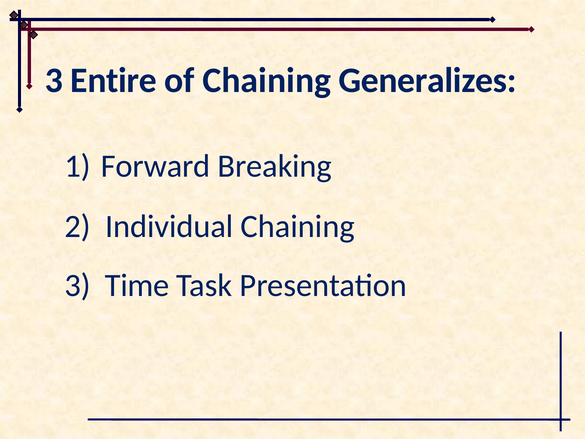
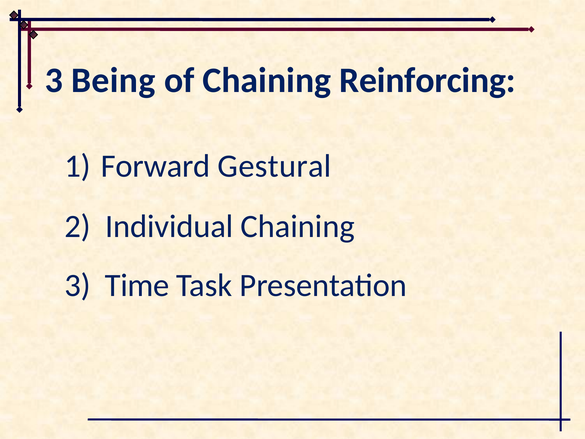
Entire: Entire -> Being
Generalizes: Generalizes -> Reinforcing
Breaking: Breaking -> Gestural
